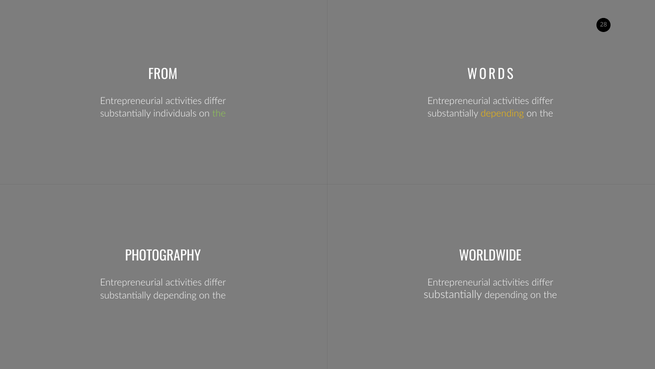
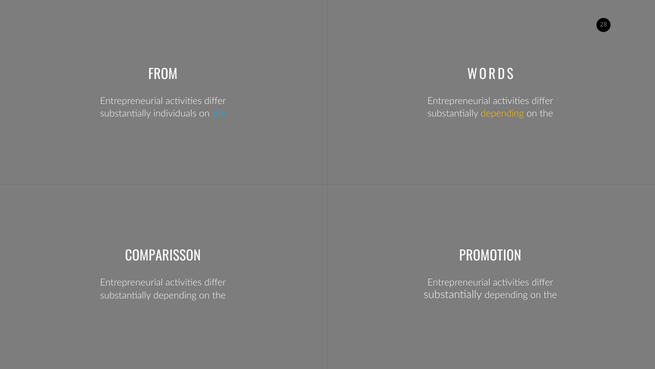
the at (219, 113) colour: light green -> light blue
PHOTOGRAPHY: PHOTOGRAPHY -> COMPARISSON
WORLDWIDE: WORLDWIDE -> PROMOTION
